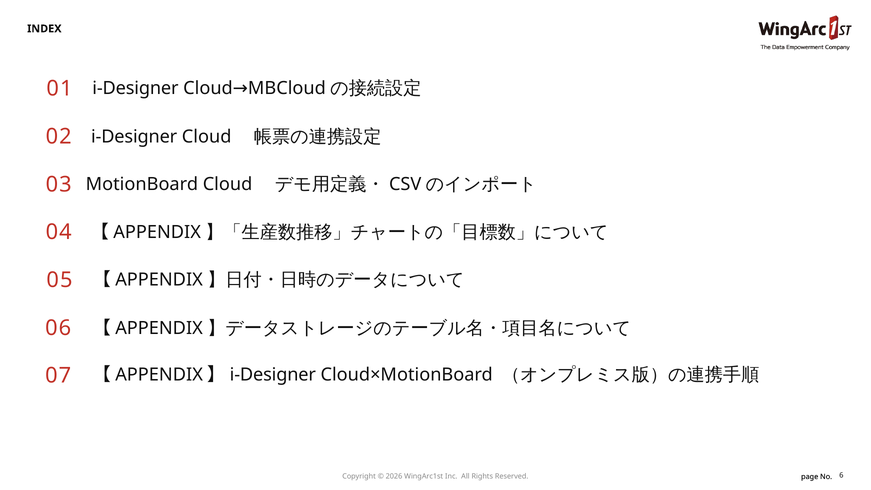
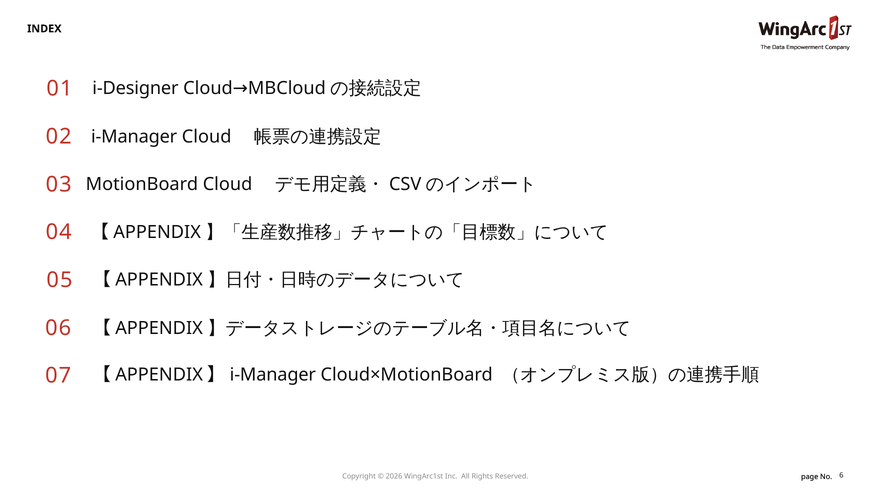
i-Designer at (134, 137): i-Designer -> i-Manager
i-Designer at (273, 375): i-Designer -> i-Manager
